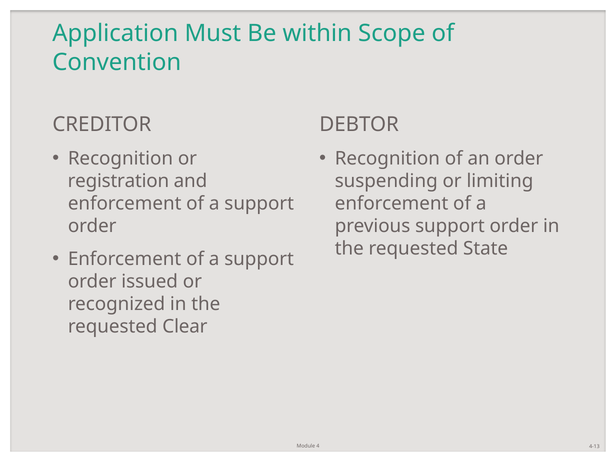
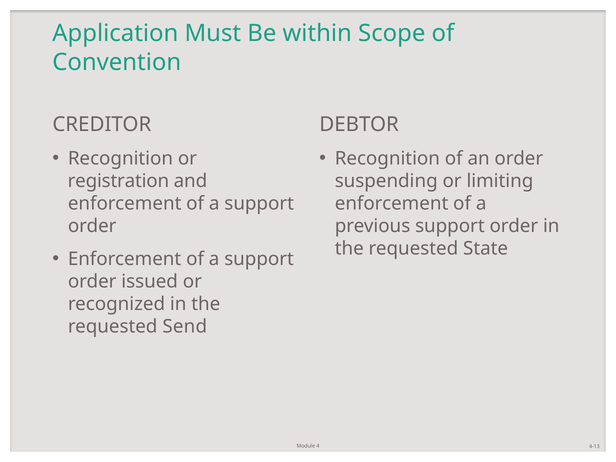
Clear: Clear -> Send
